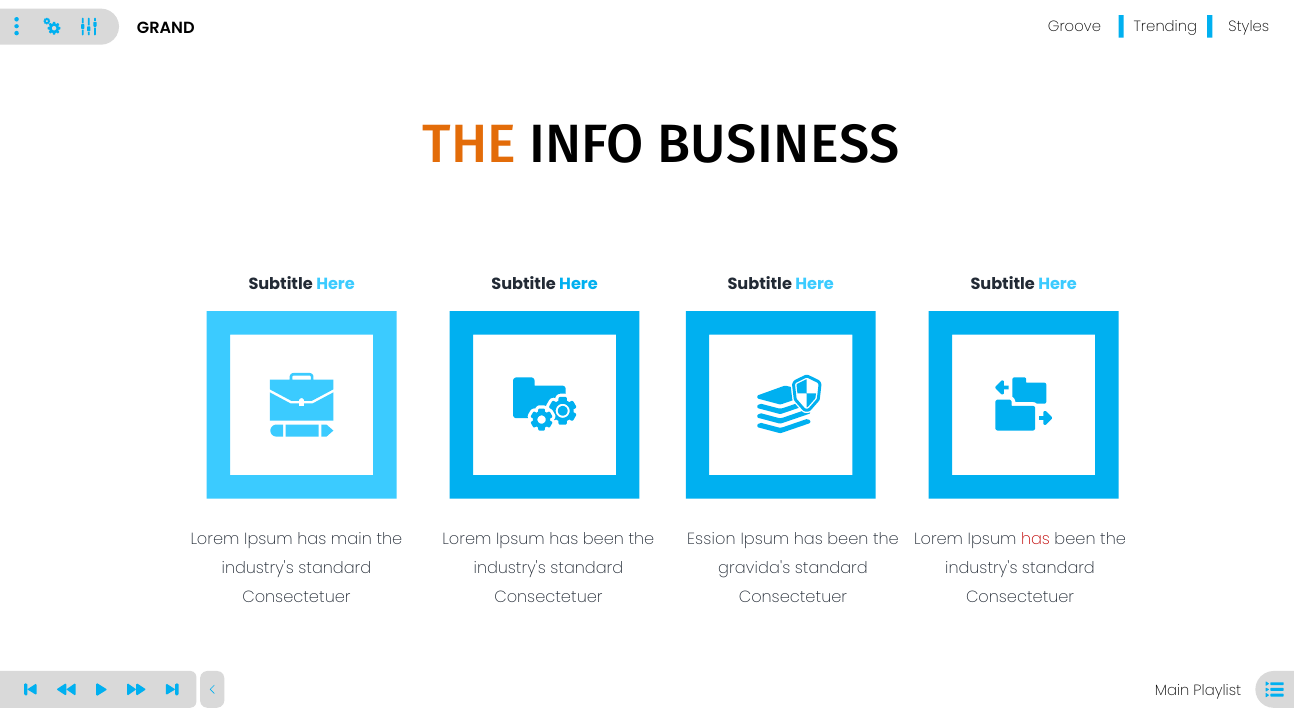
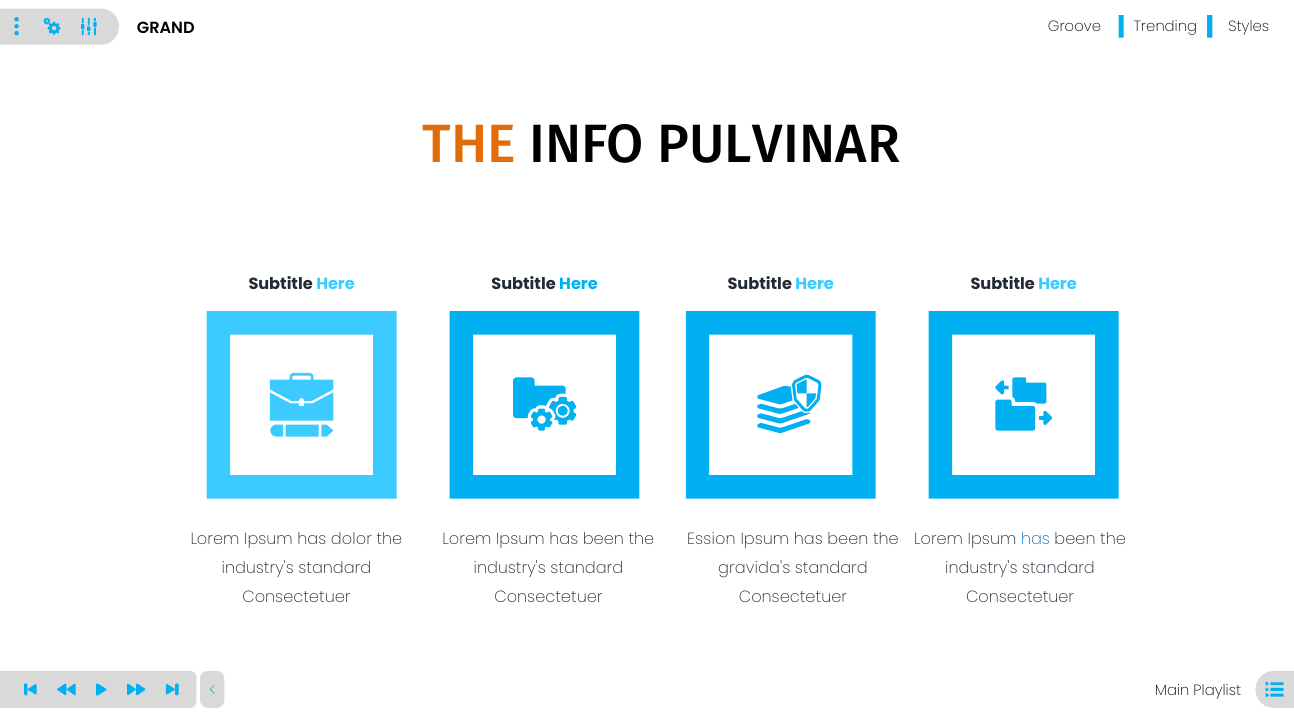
BUSINESS: BUSINESS -> PULVINAR
has main: main -> dolor
has at (1035, 539) colour: red -> blue
